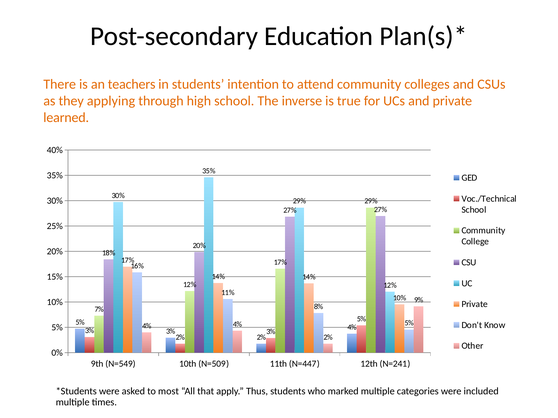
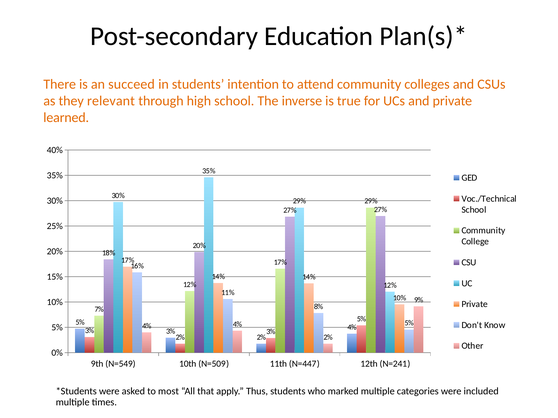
teachers: teachers -> succeed
applying: applying -> relevant
